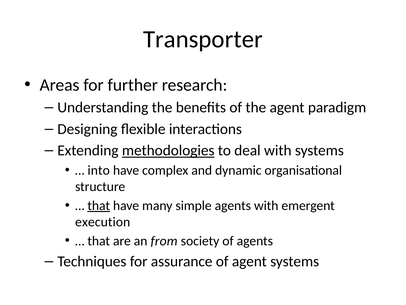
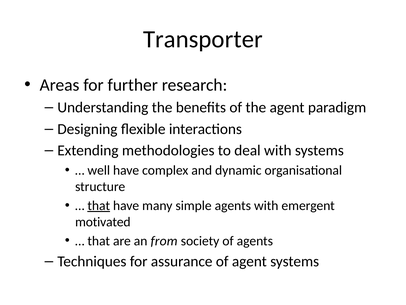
methodologies underline: present -> none
into: into -> well
execution: execution -> motivated
